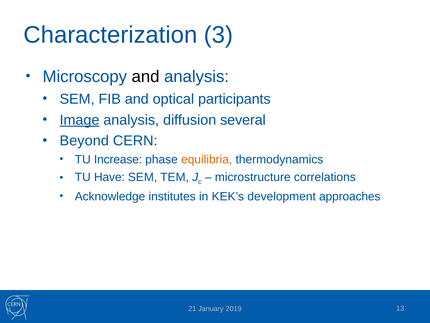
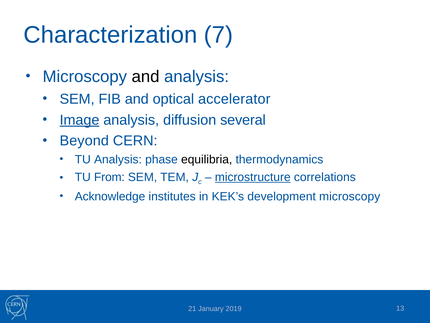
3: 3 -> 7
participants: participants -> accelerator
TU Increase: Increase -> Analysis
equilibria colour: orange -> black
Have: Have -> From
microstructure underline: none -> present
development approaches: approaches -> microscopy
